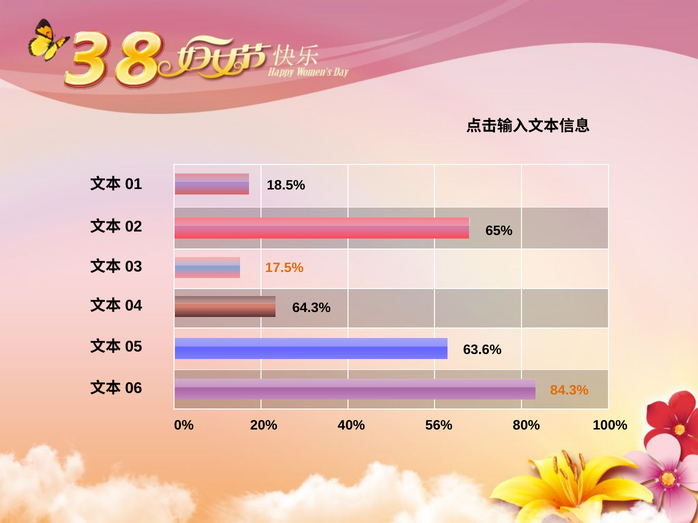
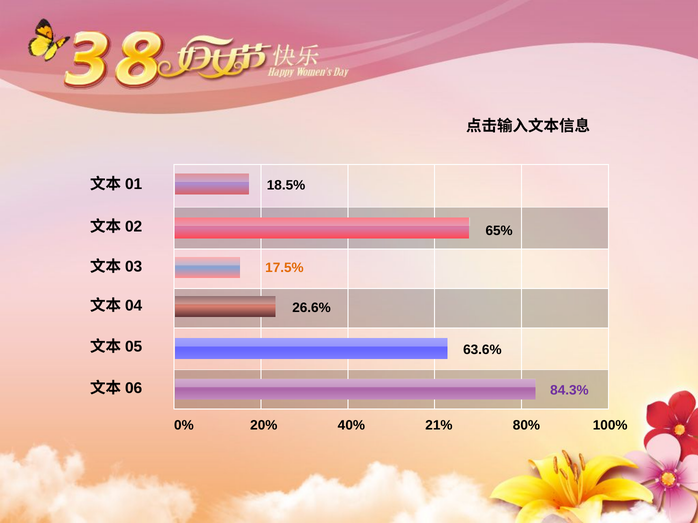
64.3%: 64.3% -> 26.6%
84.3% colour: orange -> purple
56%: 56% -> 21%
